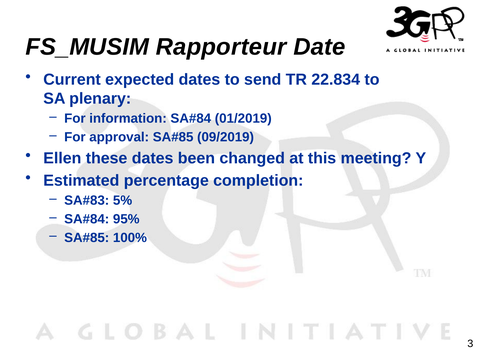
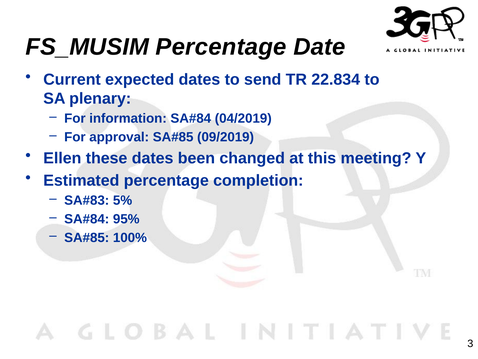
FS_MUSIM Rapporteur: Rapporteur -> Percentage
01/2019: 01/2019 -> 04/2019
